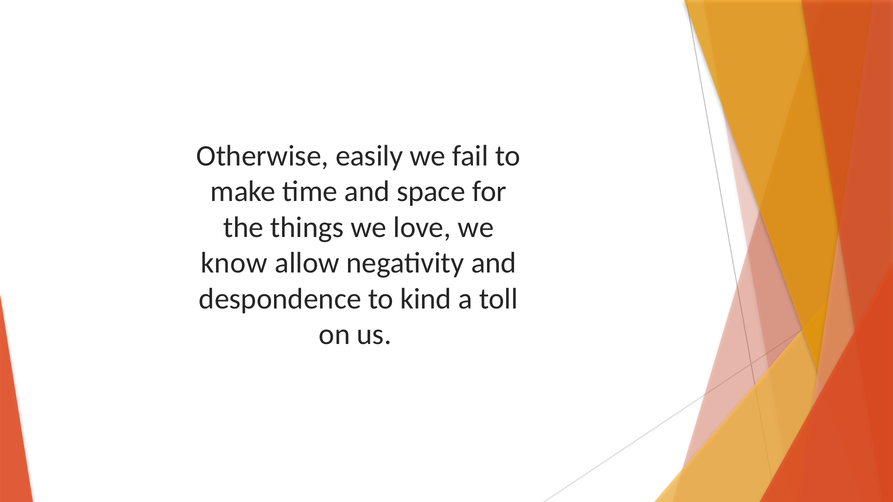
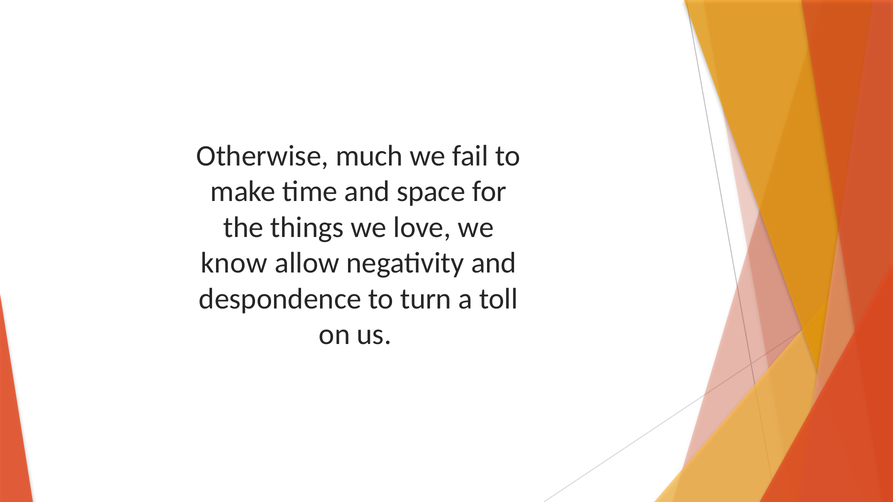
easily: easily -> much
kind: kind -> turn
